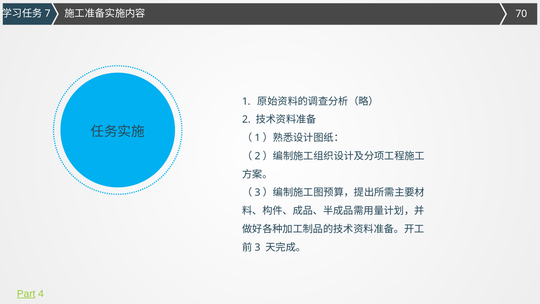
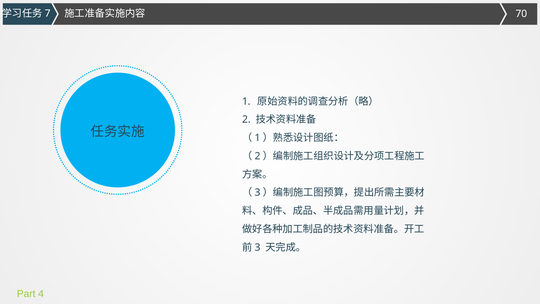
Part underline: present -> none
